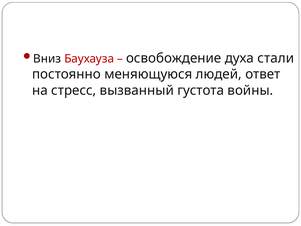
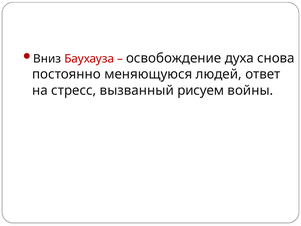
стали: стали -> снова
густота: густота -> рисуем
